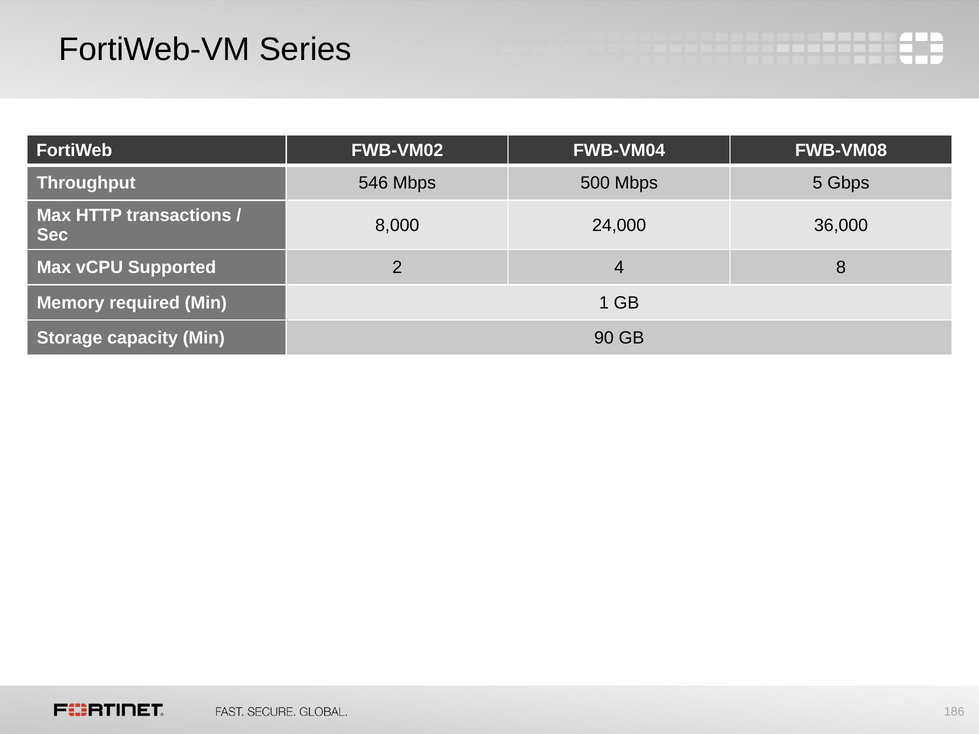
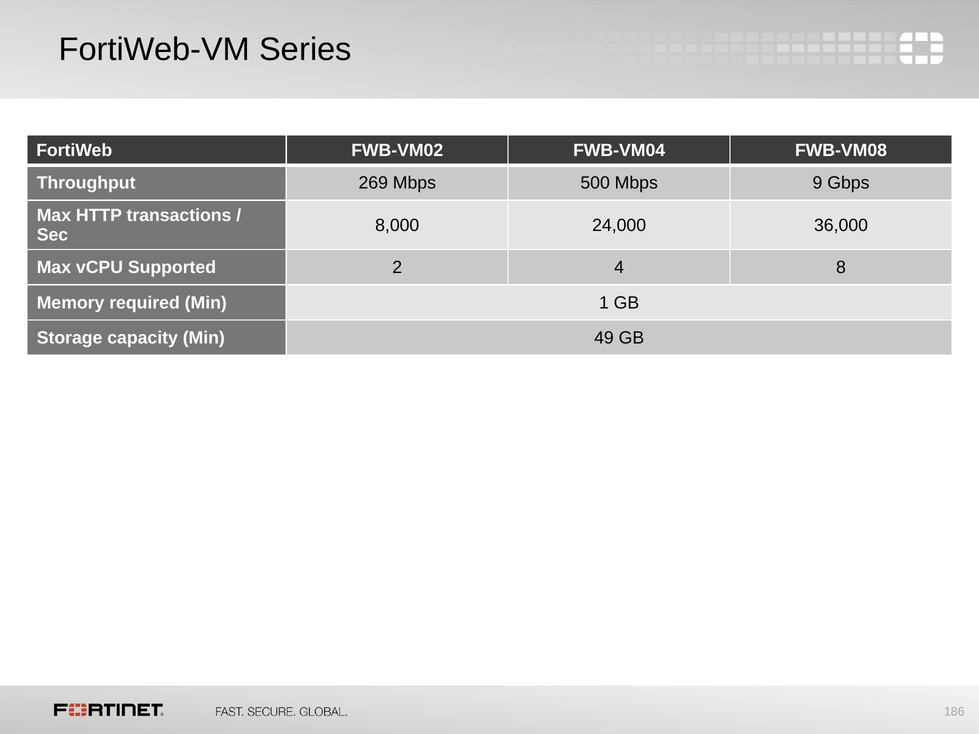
546: 546 -> 269
5: 5 -> 9
90: 90 -> 49
